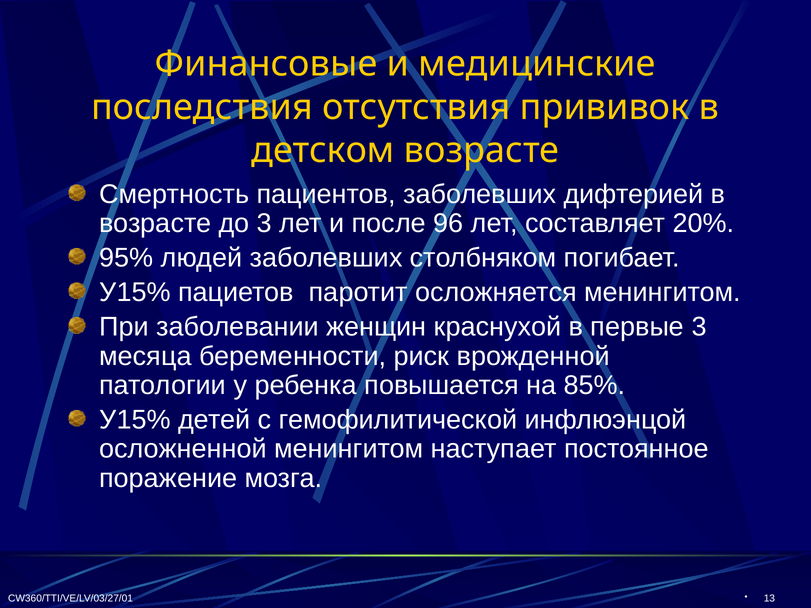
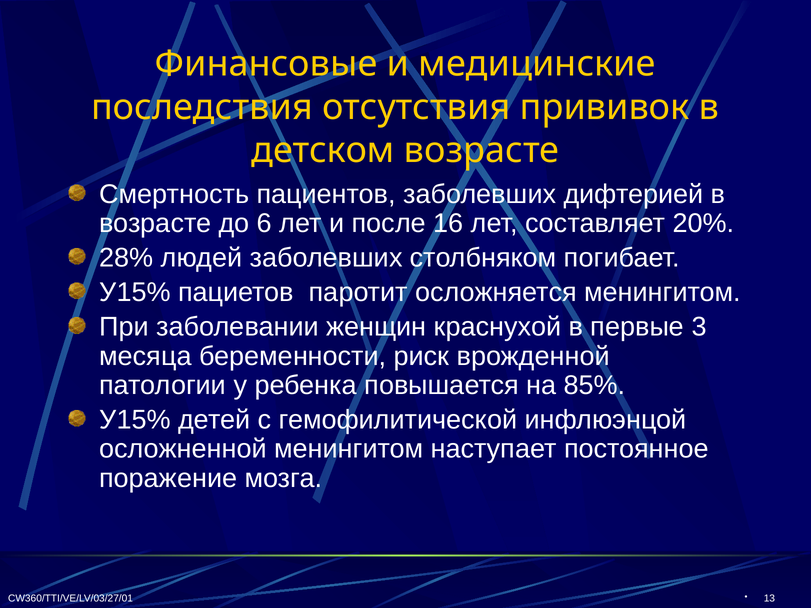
до 3: 3 -> 6
96: 96 -> 16
95%: 95% -> 28%
